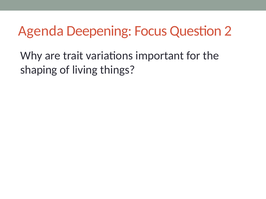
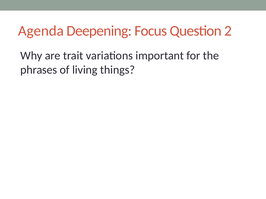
shaping: shaping -> phrases
